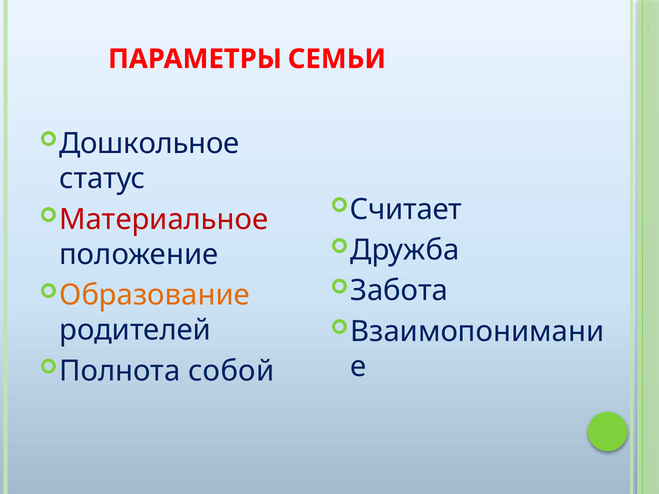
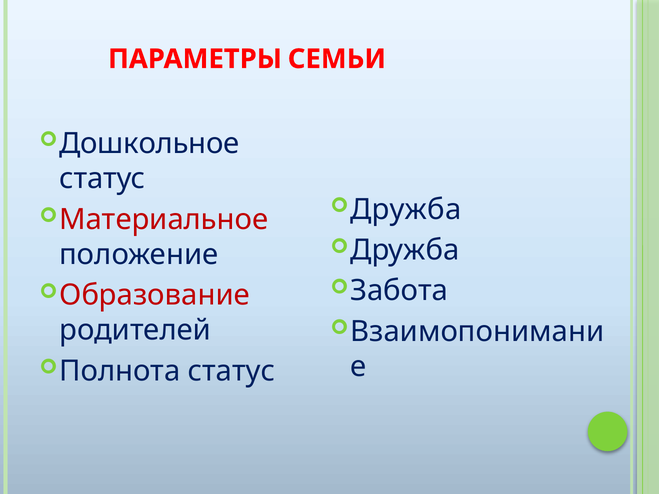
Считает at (406, 210): Считает -> Дружба
Образование colour: orange -> red
Полнота собой: собой -> статус
